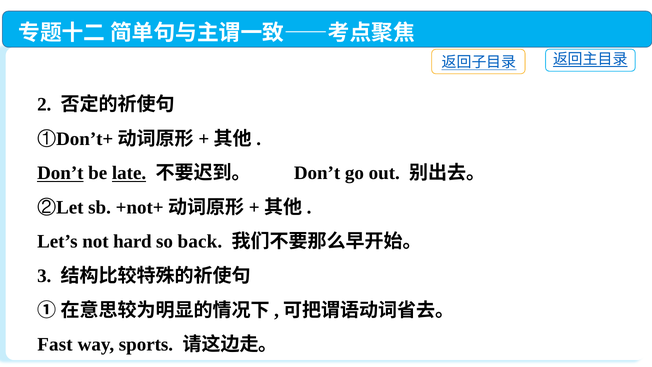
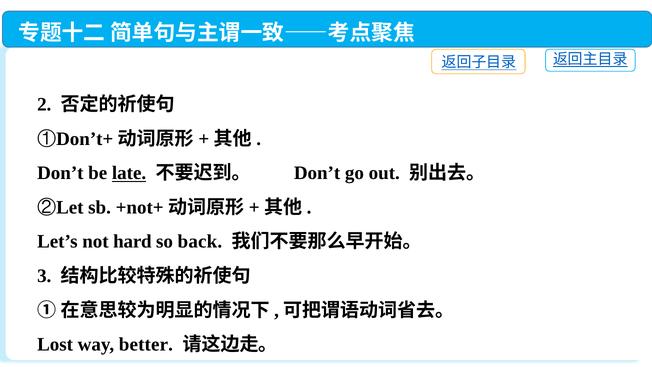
Don’t at (60, 173) underline: present -> none
Fast: Fast -> Lost
sports: sports -> better
